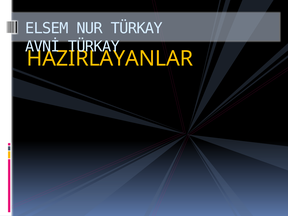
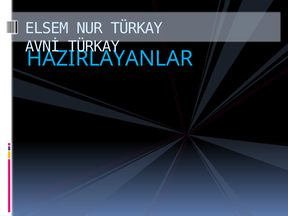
HAZIRLAYANLAR colour: yellow -> light blue
